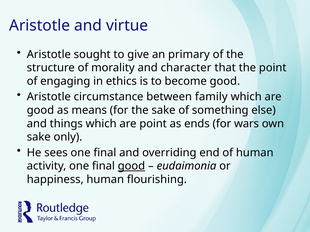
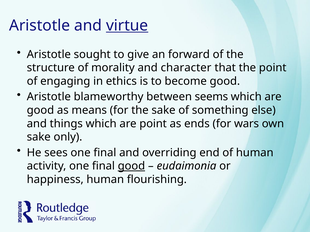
virtue underline: none -> present
primary: primary -> forward
circumstance: circumstance -> blameworthy
family: family -> seems
